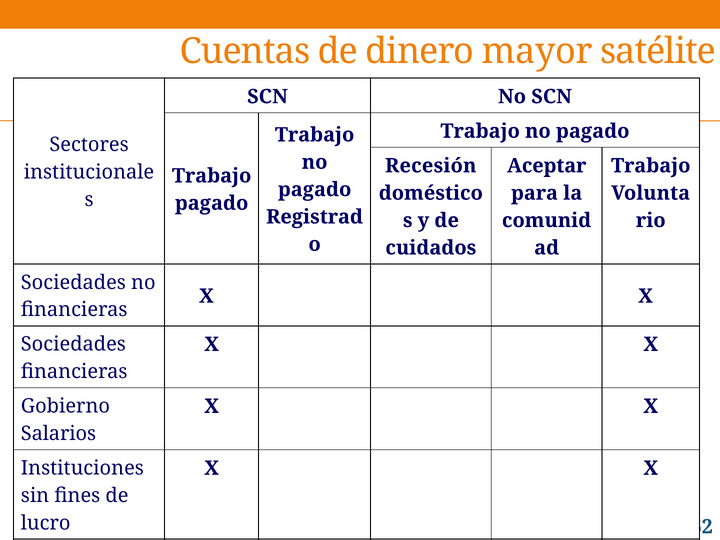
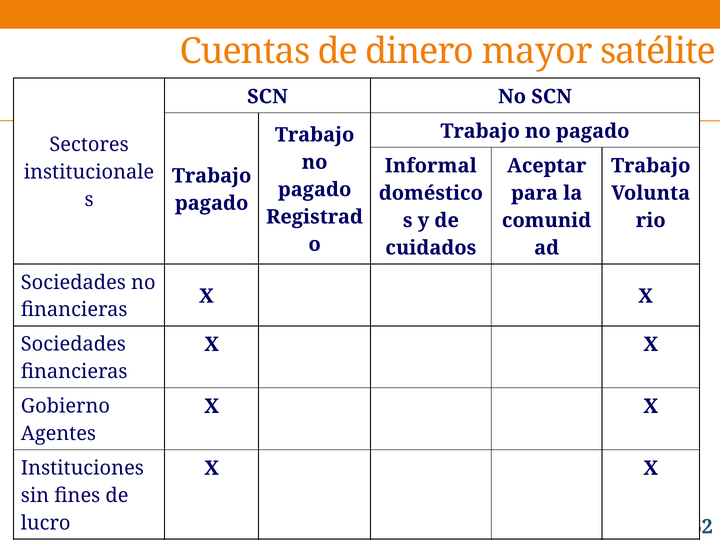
Recesión: Recesión -> Informal
Salarios: Salarios -> Agentes
